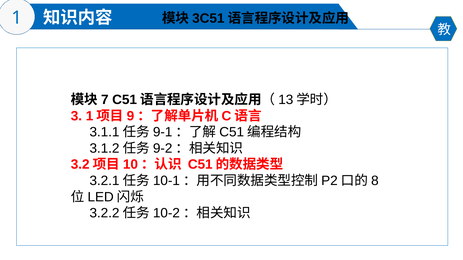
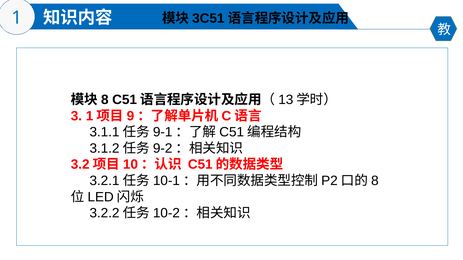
7 at (105, 100): 7 -> 8
